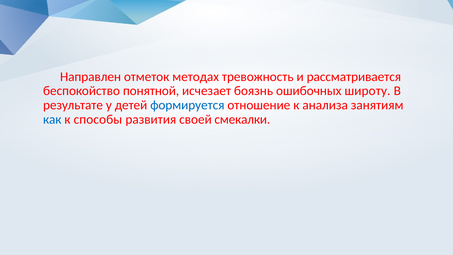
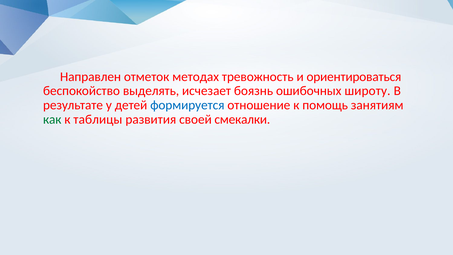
рассматривается: рассматривается -> ориентироваться
понятной: понятной -> выделять
анализа: анализа -> помощь
как colour: blue -> green
способы: способы -> таблицы
